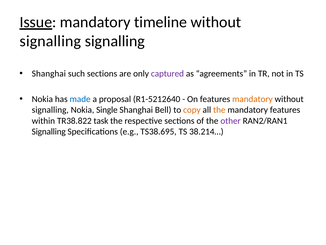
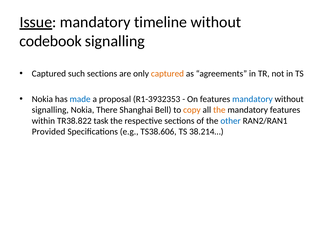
signalling at (50, 41): signalling -> codebook
Shanghai at (49, 73): Shanghai -> Captured
captured at (167, 73) colour: purple -> orange
R1-5212640: R1-5212640 -> R1-3932353
mandatory at (252, 99) colour: orange -> blue
Single: Single -> There
other colour: purple -> blue
Signalling at (49, 131): Signalling -> Provided
TS38.695: TS38.695 -> TS38.606
